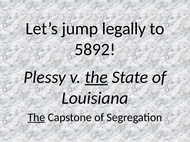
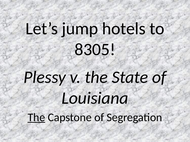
legally: legally -> hotels
5892: 5892 -> 8305
the at (96, 78) underline: present -> none
